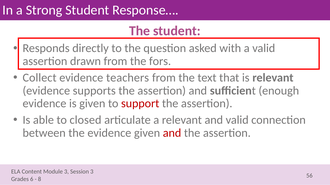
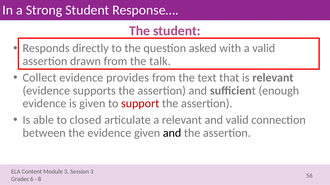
fors: fors -> talk
teachers: teachers -> provides
and at (172, 133) colour: red -> black
